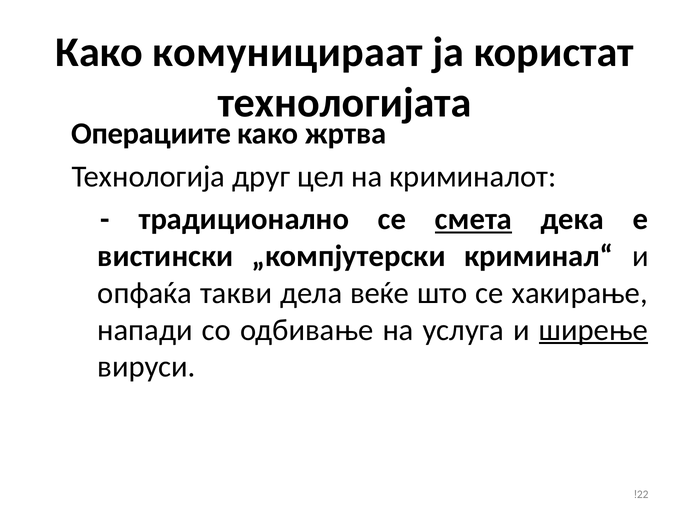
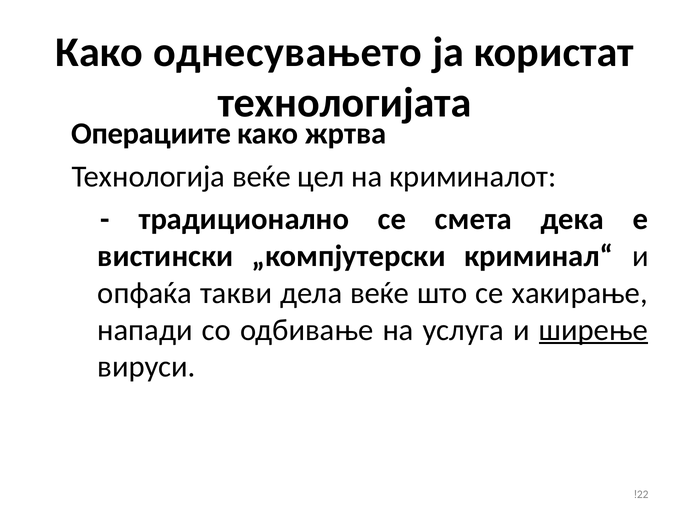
комуницираат: комуницираат -> однесувањето
Технологија друг: друг -> веќе
смета underline: present -> none
